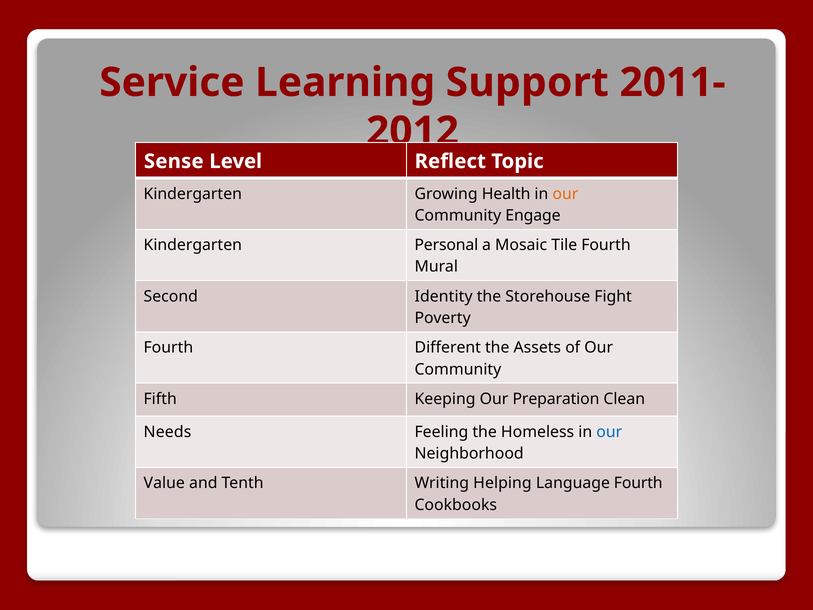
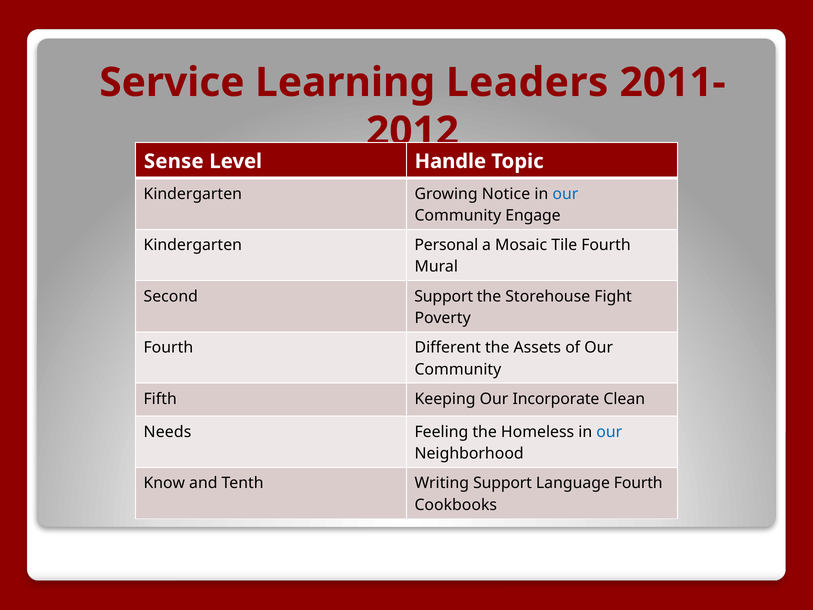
Support: Support -> Leaders
Reflect: Reflect -> Handle
Health: Health -> Notice
our at (565, 194) colour: orange -> blue
Second Identity: Identity -> Support
Preparation: Preparation -> Incorporate
Value: Value -> Know
Writing Helping: Helping -> Support
